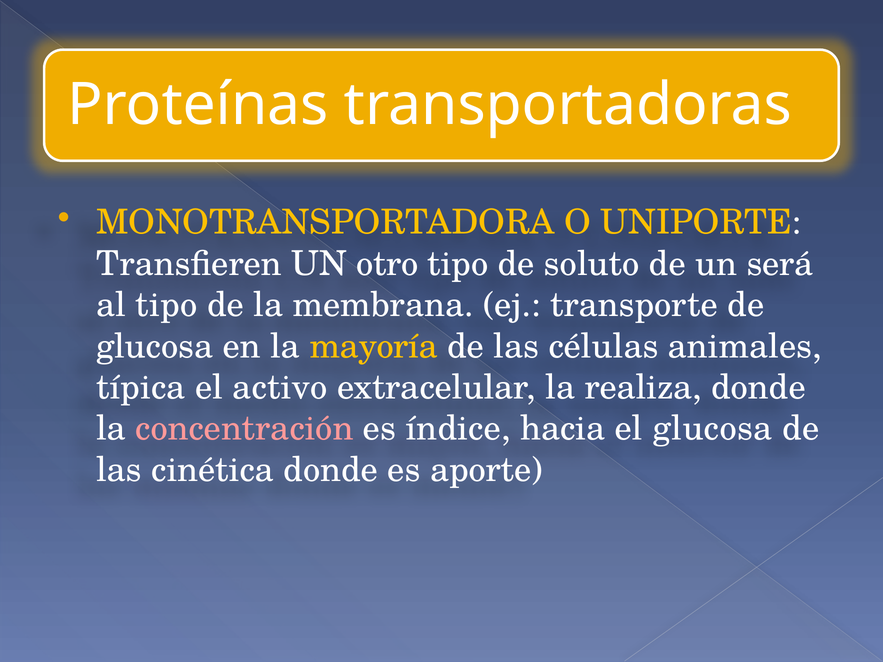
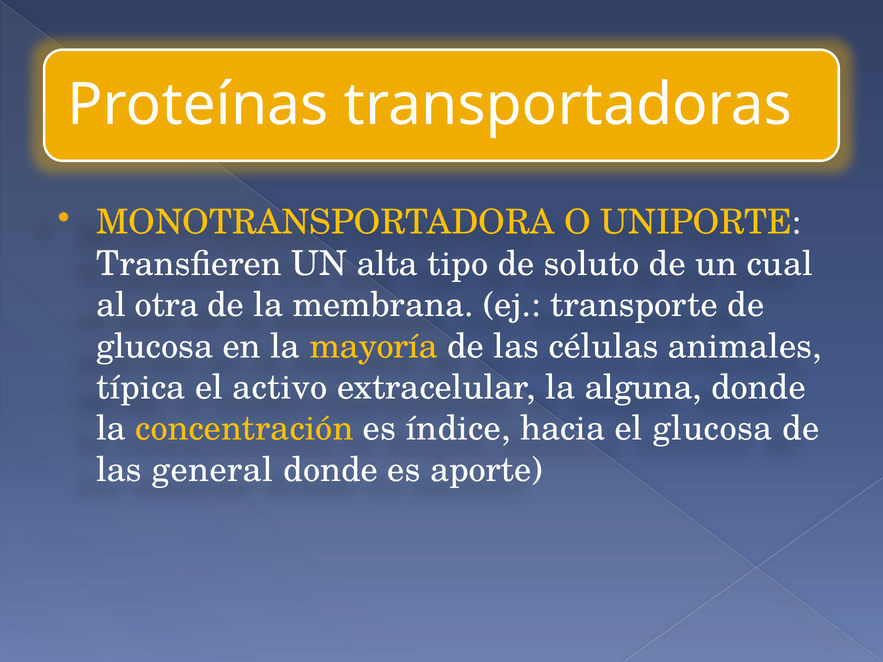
otro: otro -> alta
será: será -> cual
al tipo: tipo -> otra
realiza: realiza -> alguna
concentración colour: pink -> yellow
cinética: cinética -> general
